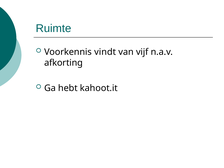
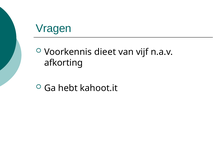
Ruimte: Ruimte -> Vragen
vindt: vindt -> dieet
